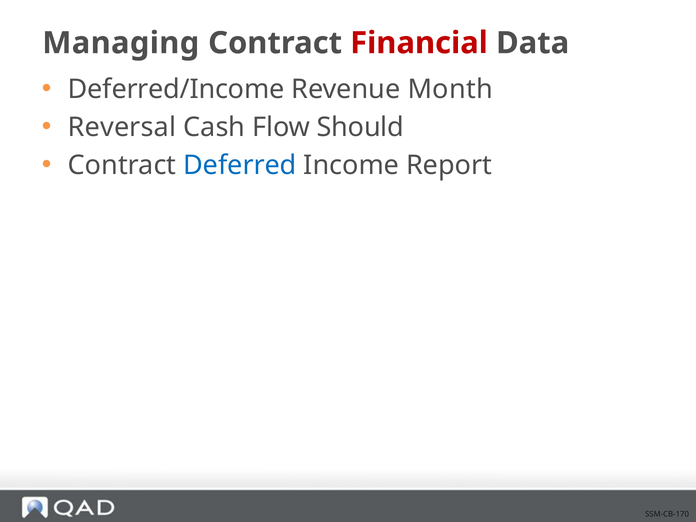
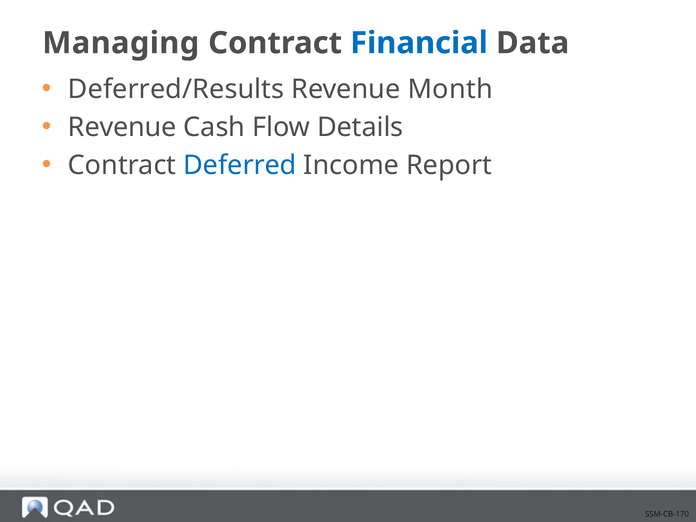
Financial colour: red -> blue
Deferred/Income: Deferred/Income -> Deferred/Results
Reversal at (122, 127): Reversal -> Revenue
Should: Should -> Details
